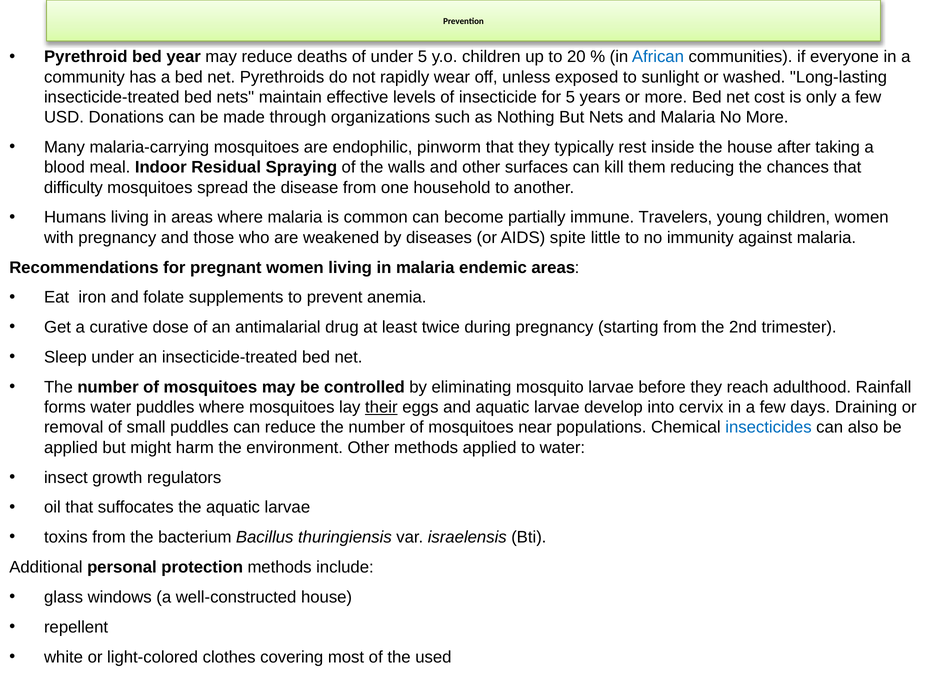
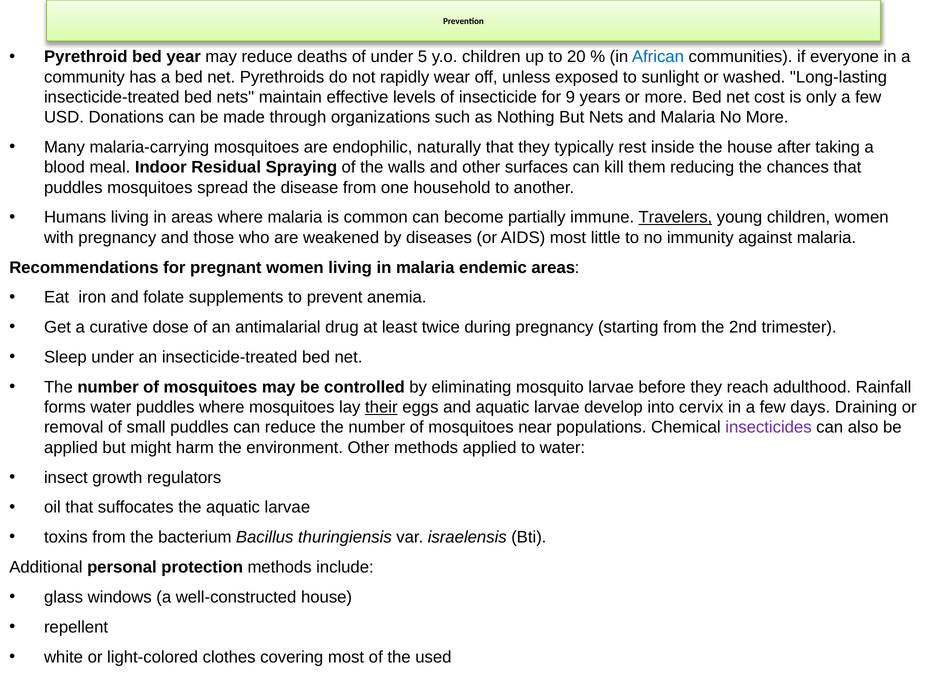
for 5: 5 -> 9
pinworm: pinworm -> naturally
difficulty at (73, 187): difficulty -> puddles
Travelers underline: none -> present
AIDS spite: spite -> most
insecticides colour: blue -> purple
